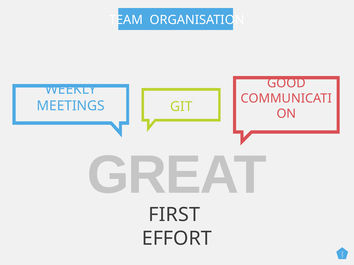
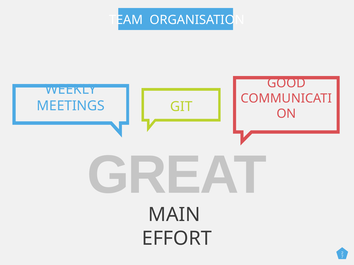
FIRST: FIRST -> MAIN
